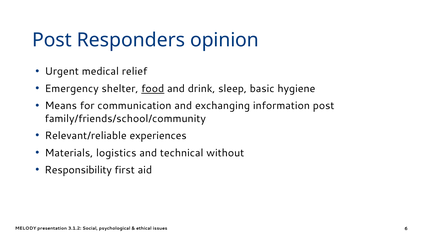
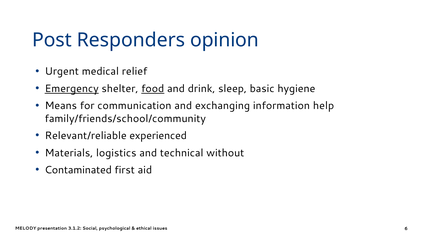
Emergency underline: none -> present
information post: post -> help
experiences: experiences -> experienced
Responsibility: Responsibility -> Contaminated
